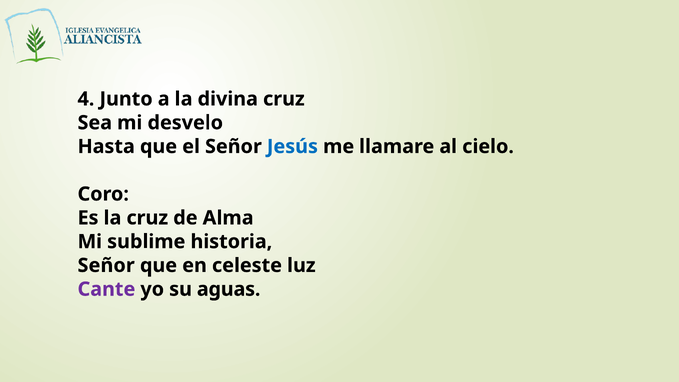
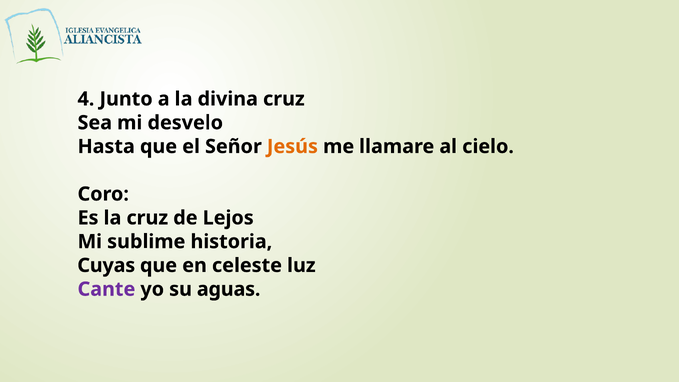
Jesús colour: blue -> orange
Alma: Alma -> Lejos
Señor at (106, 265): Señor -> Cuyas
